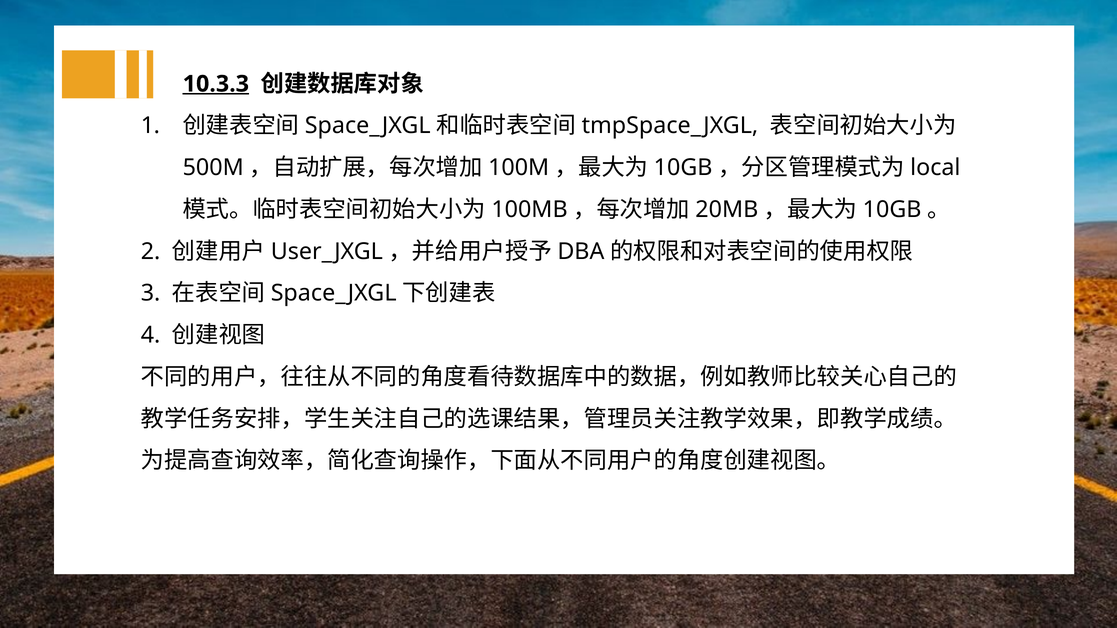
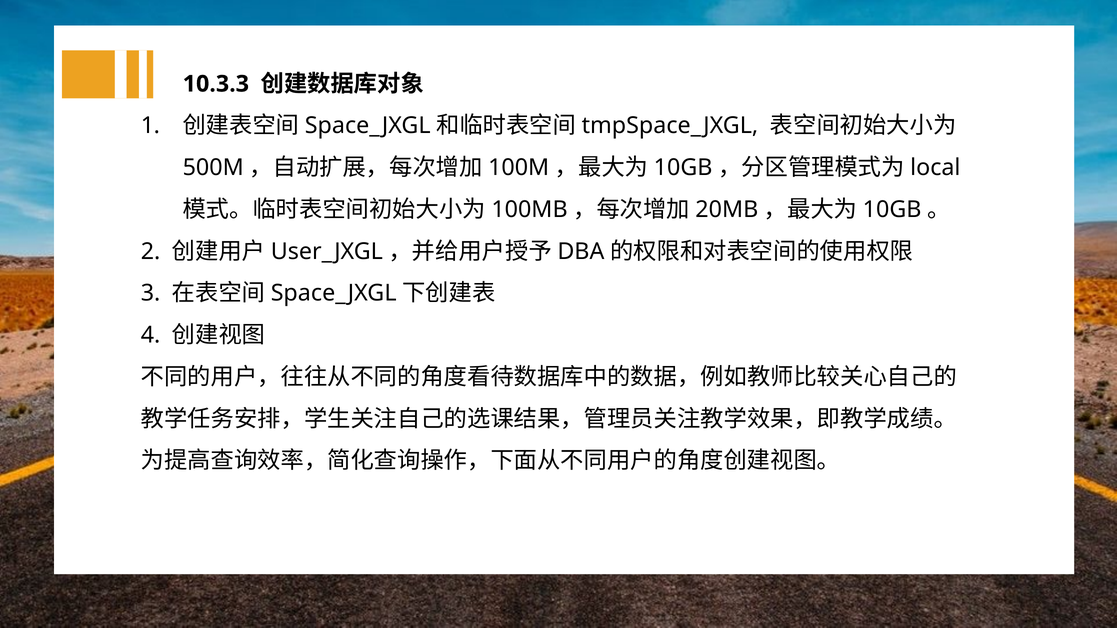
10.3.3 underline: present -> none
